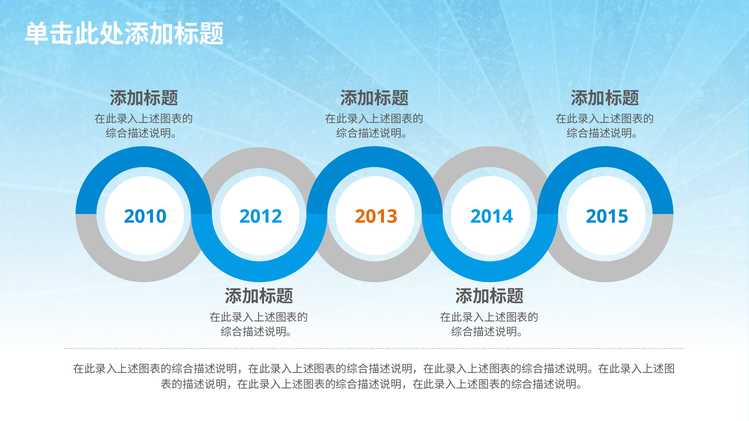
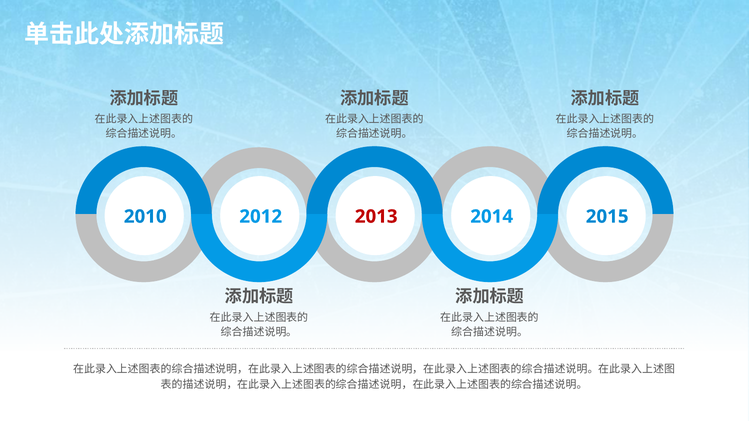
2013 colour: orange -> red
